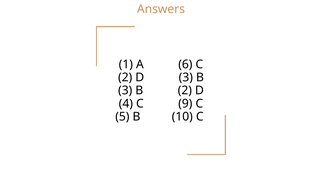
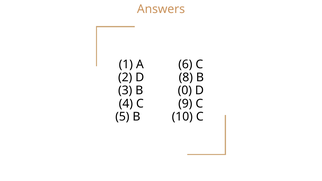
D 3: 3 -> 8
B 2: 2 -> 0
